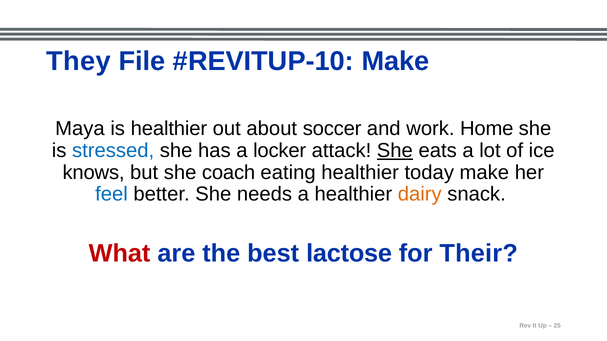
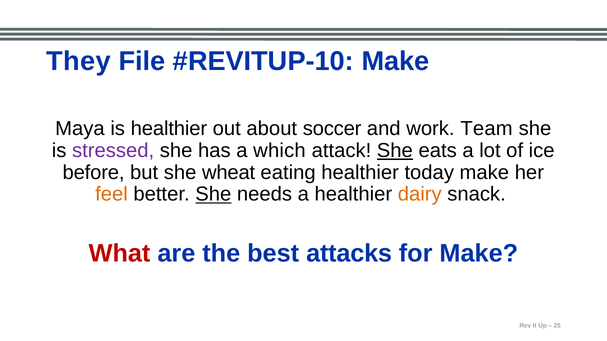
Home: Home -> Team
stressed colour: blue -> purple
locker: locker -> which
knows: knows -> before
coach: coach -> wheat
feel colour: blue -> orange
She at (213, 195) underline: none -> present
lactose: lactose -> attacks
for Their: Their -> Make
